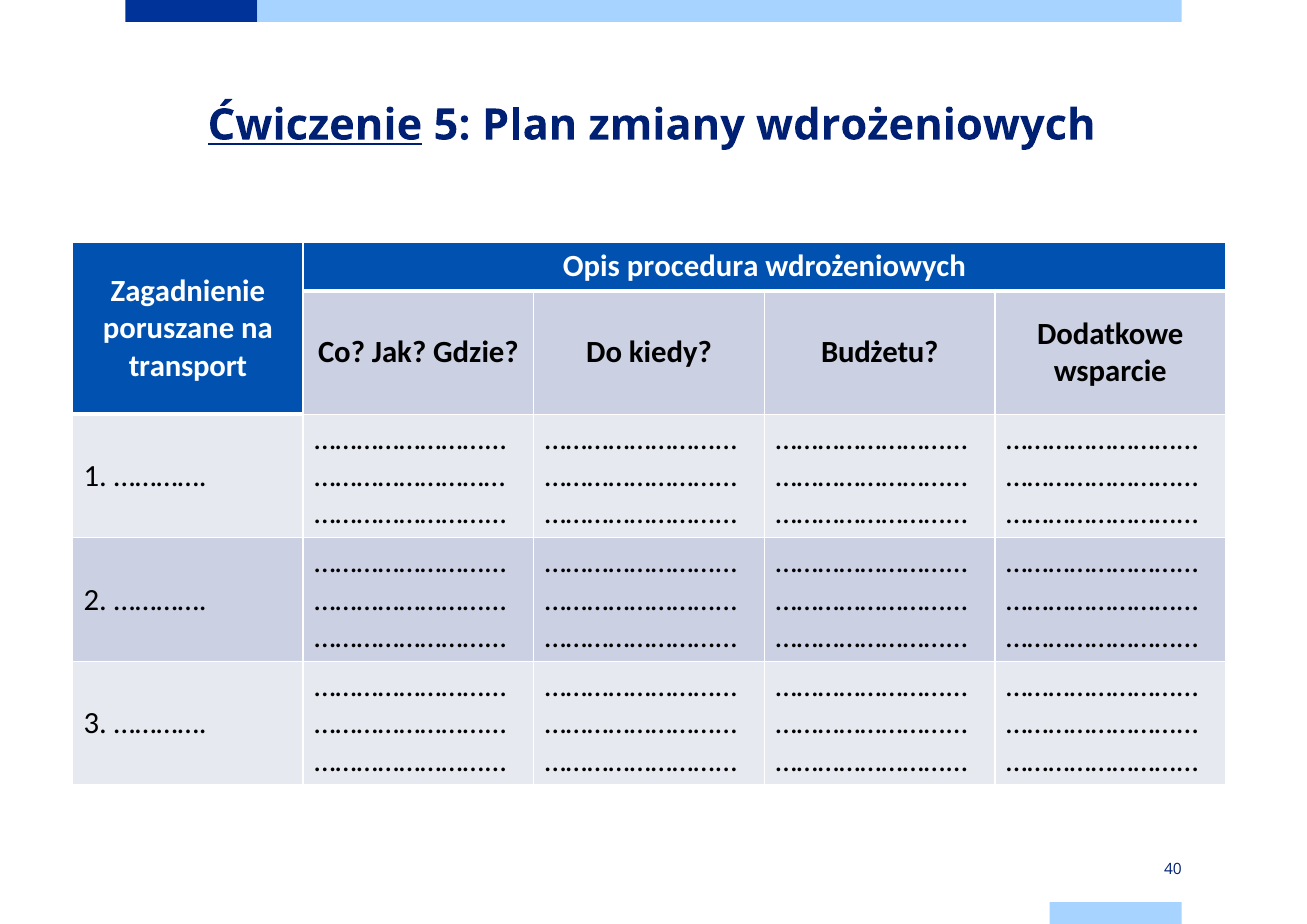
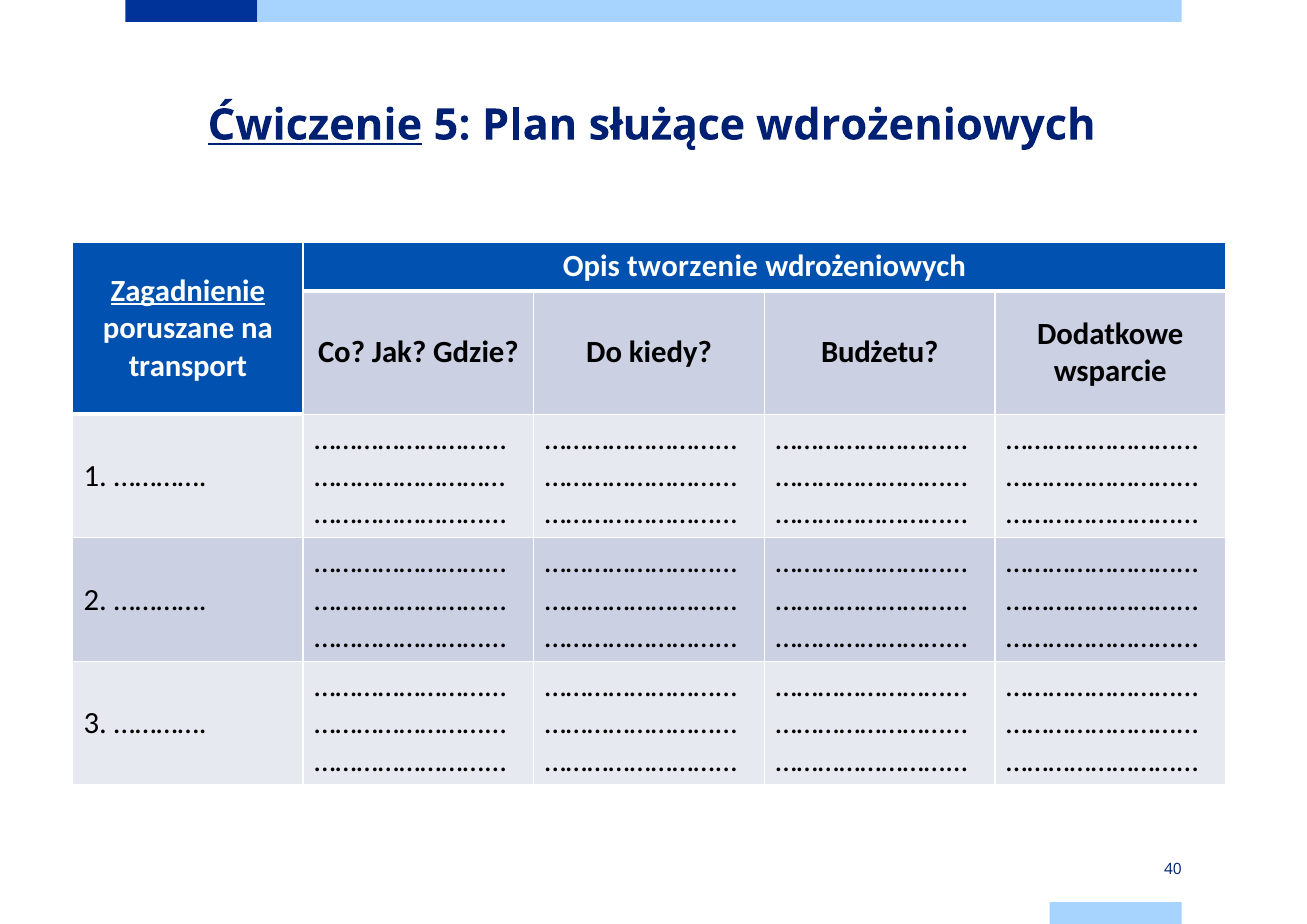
zmiany: zmiany -> służące
procedura: procedura -> tworzenie
Zagadnienie underline: none -> present
